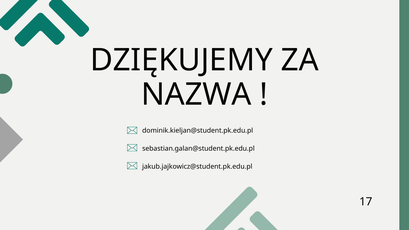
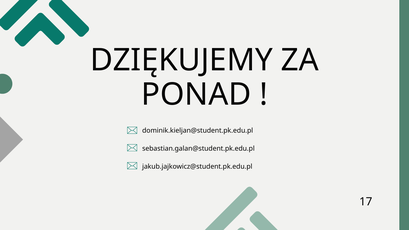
NAZWA: NAZWA -> PONAD
